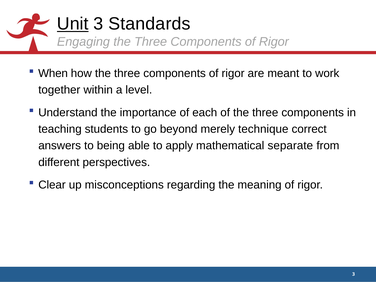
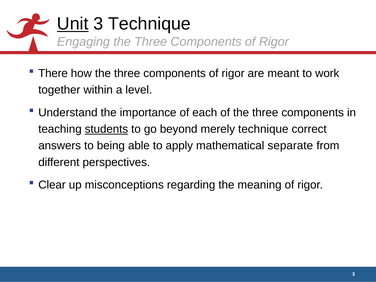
3 Standards: Standards -> Technique
When: When -> There
students underline: none -> present
